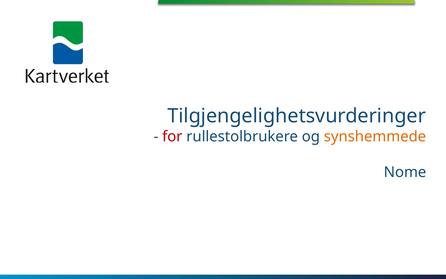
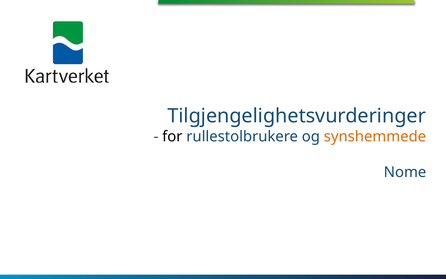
for colour: red -> black
